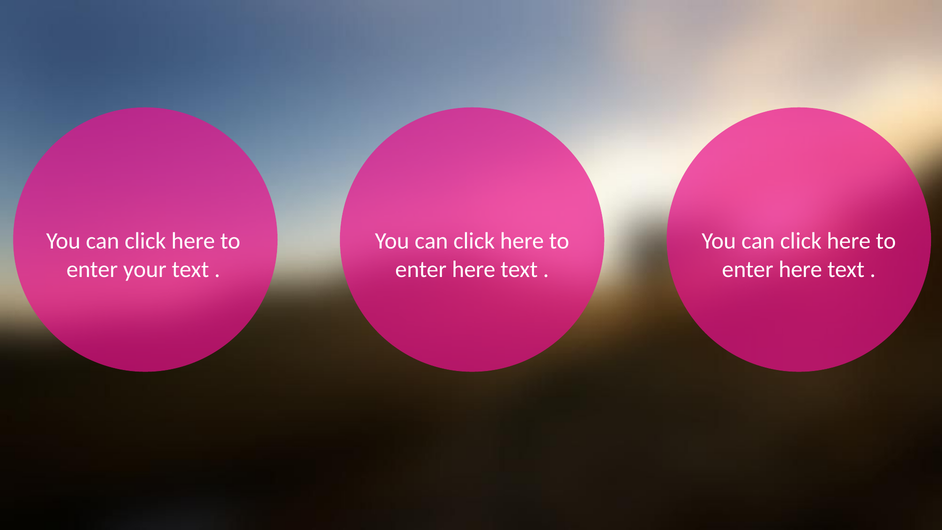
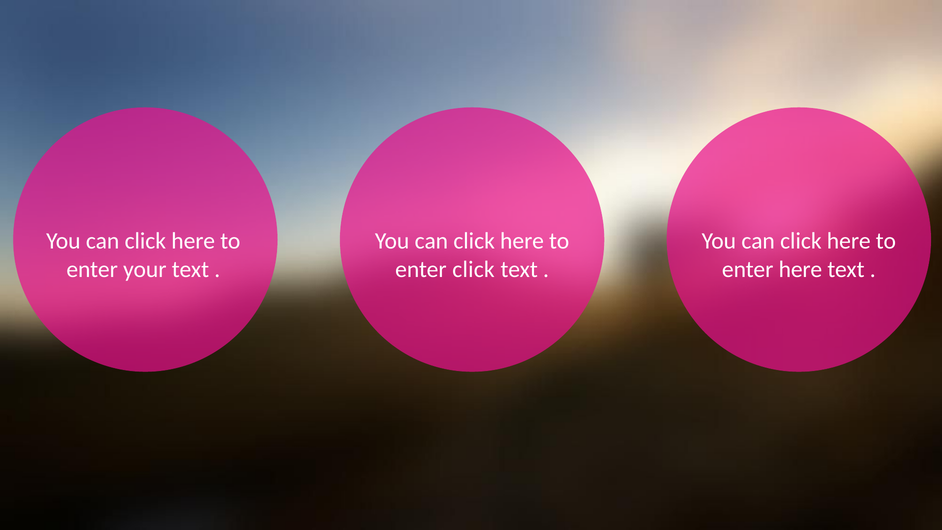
here at (474, 269): here -> click
